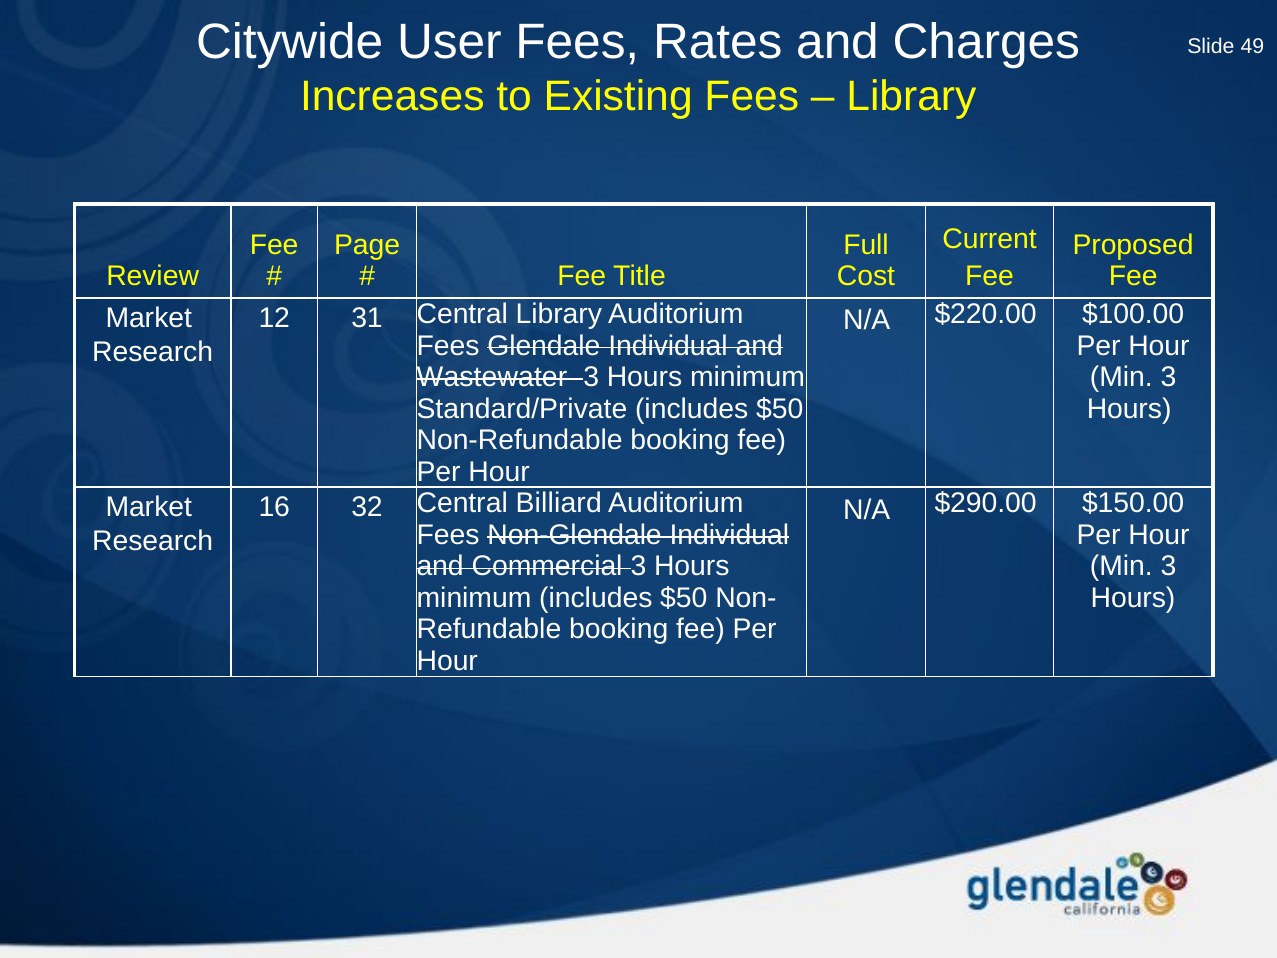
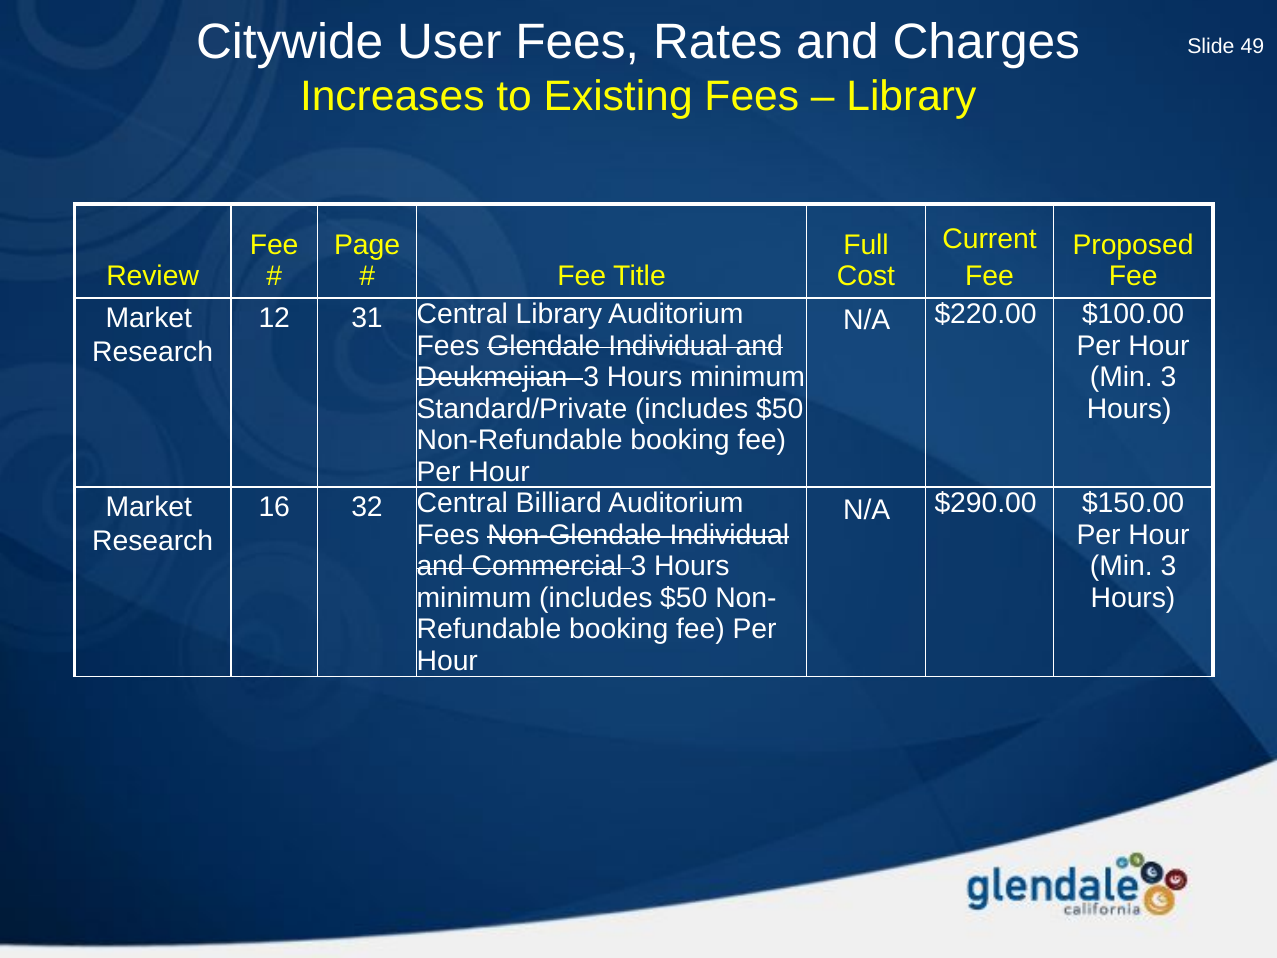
Wastewater: Wastewater -> Deukmejian
